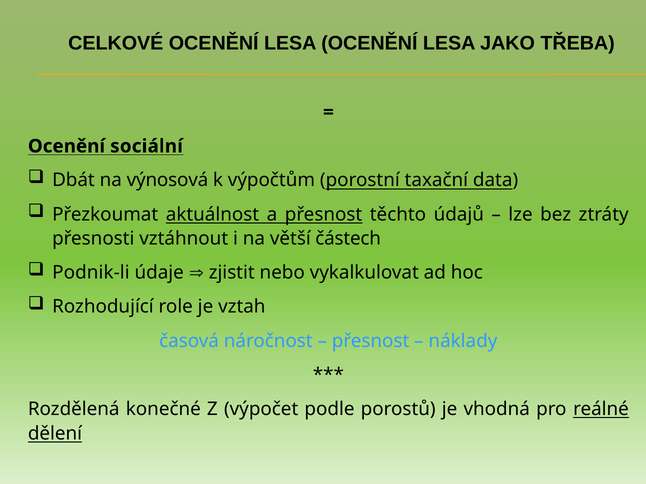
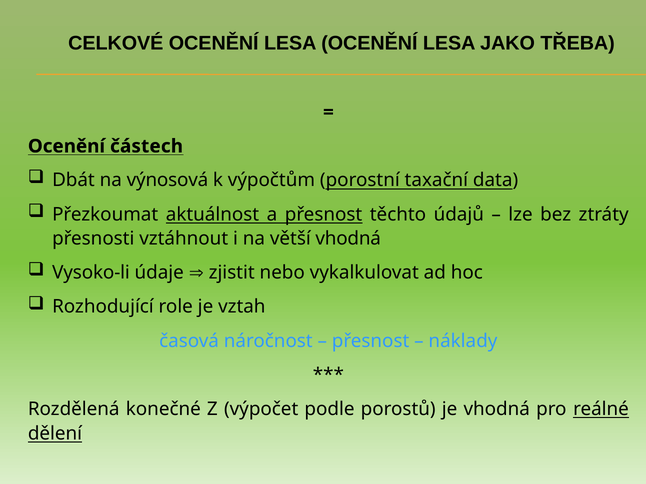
sociální: sociální -> částech
větší částech: částech -> vhodná
Podnik-li: Podnik-li -> Vysoko-li
